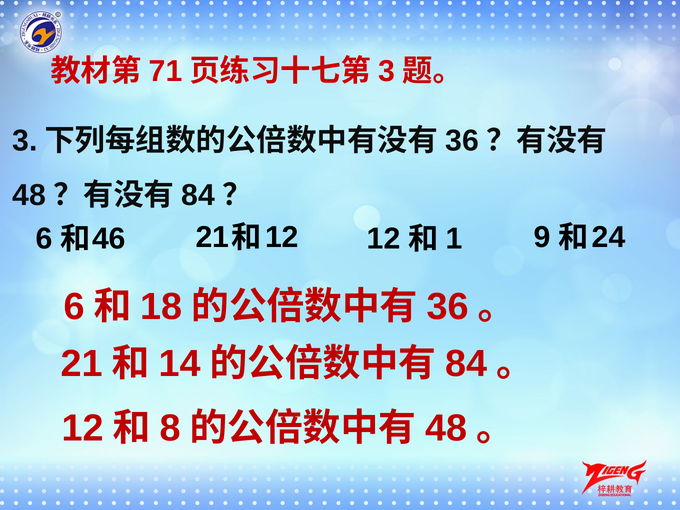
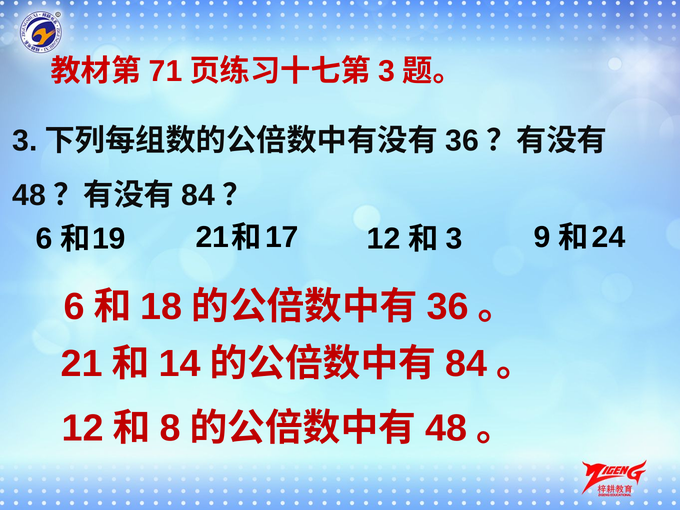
21 12: 12 -> 17
46: 46 -> 19
12 1: 1 -> 3
